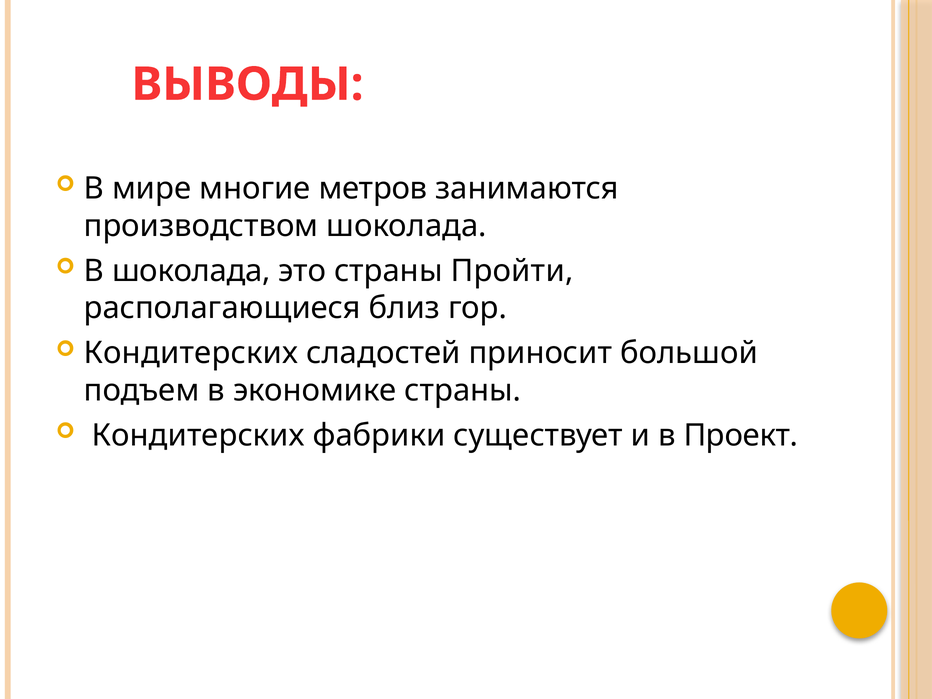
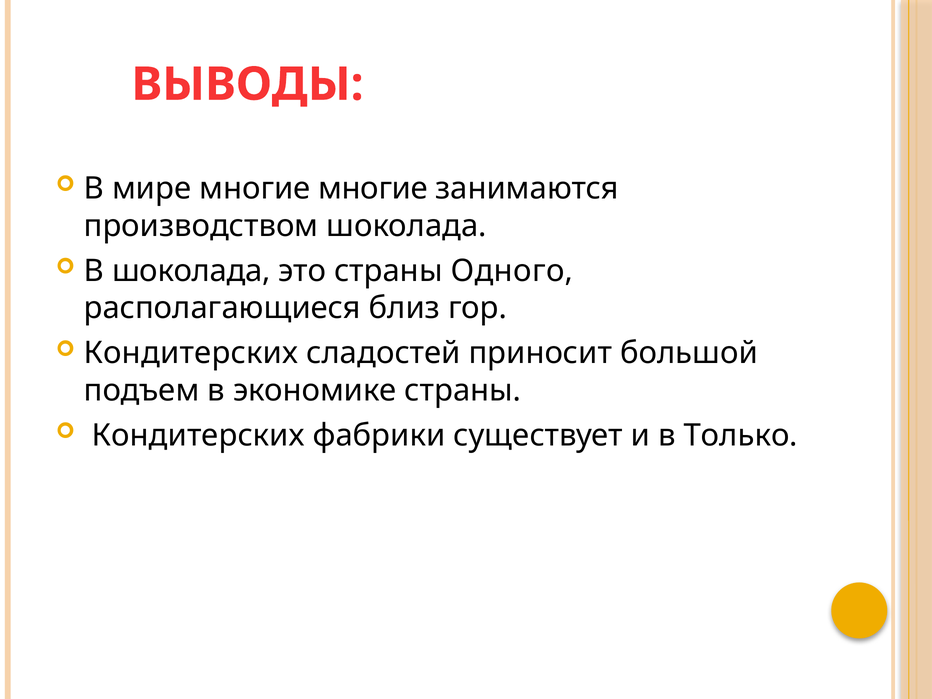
многие метров: метров -> многие
Пройти: Пройти -> Одного
Проект: Проект -> Только
